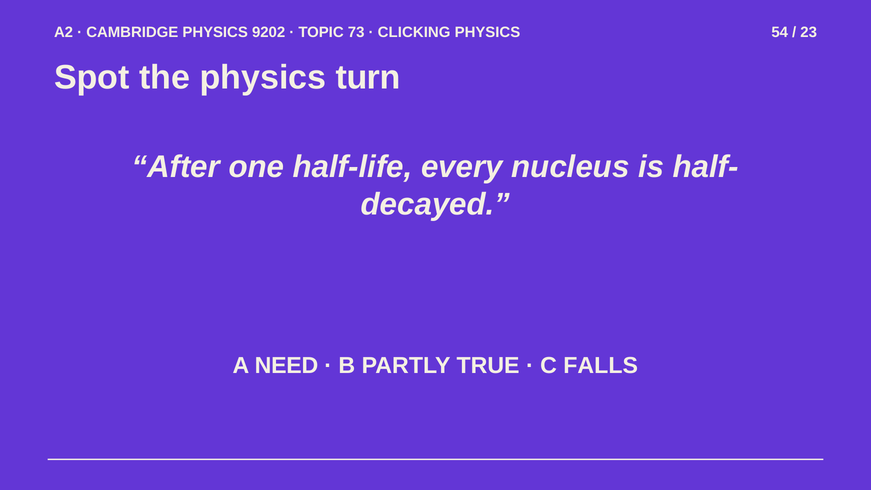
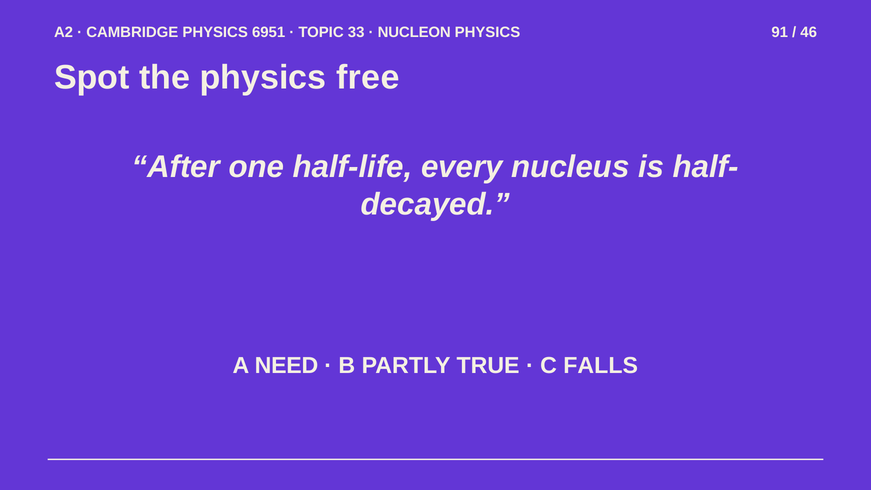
9202: 9202 -> 6951
73: 73 -> 33
CLICKING: CLICKING -> NUCLEON
54: 54 -> 91
23: 23 -> 46
turn: turn -> free
